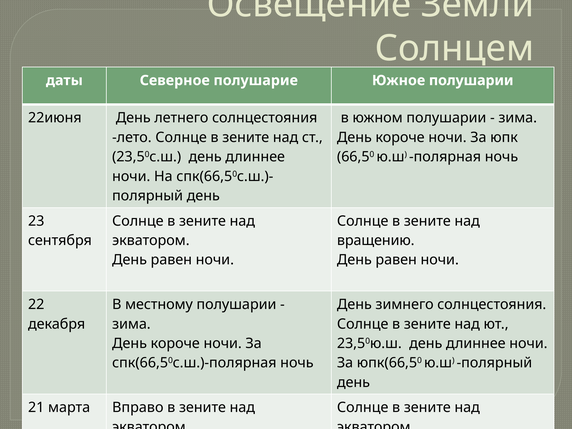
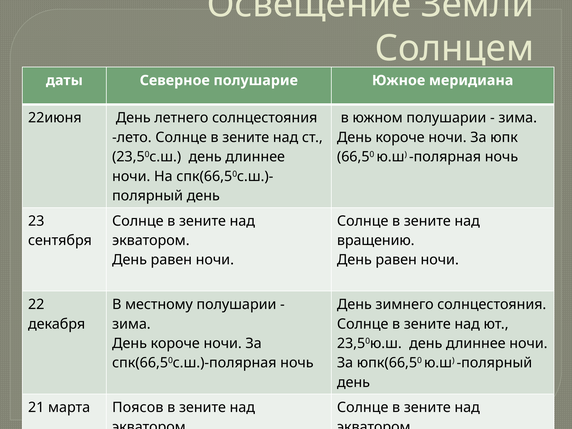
Южное полушарии: полушарии -> меридиана
Вправо: Вправо -> Поясов
